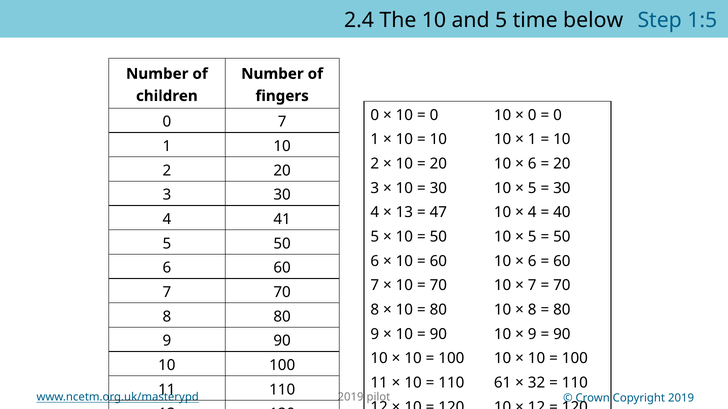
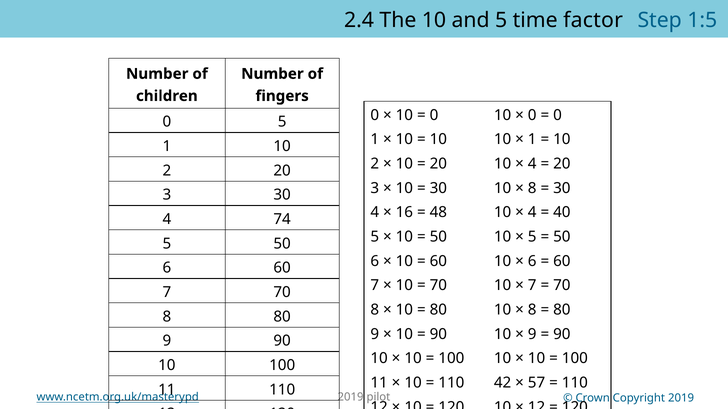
below: below -> factor
0 7: 7 -> 5
6 at (532, 164): 6 -> 4
5 at (532, 188): 5 -> 8
13: 13 -> 16
47: 47 -> 48
41: 41 -> 74
61: 61 -> 42
32: 32 -> 57
